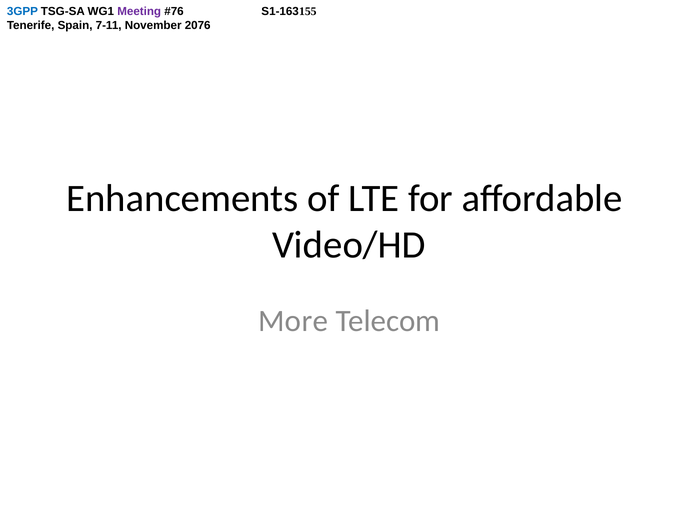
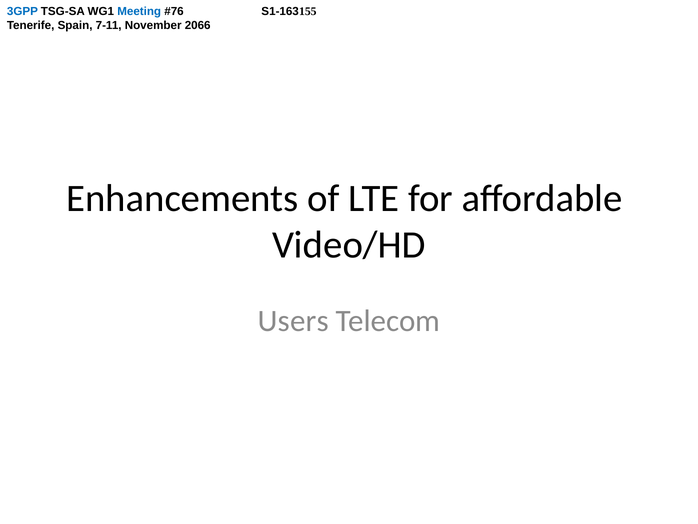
Meeting colour: purple -> blue
2076: 2076 -> 2066
More: More -> Users
